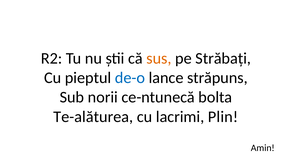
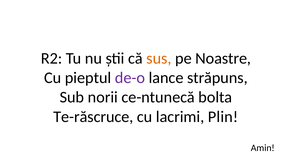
Străbați: Străbați -> Noastre
de-o colour: blue -> purple
Te-alăturea: Te-alăturea -> Te-răscruce
